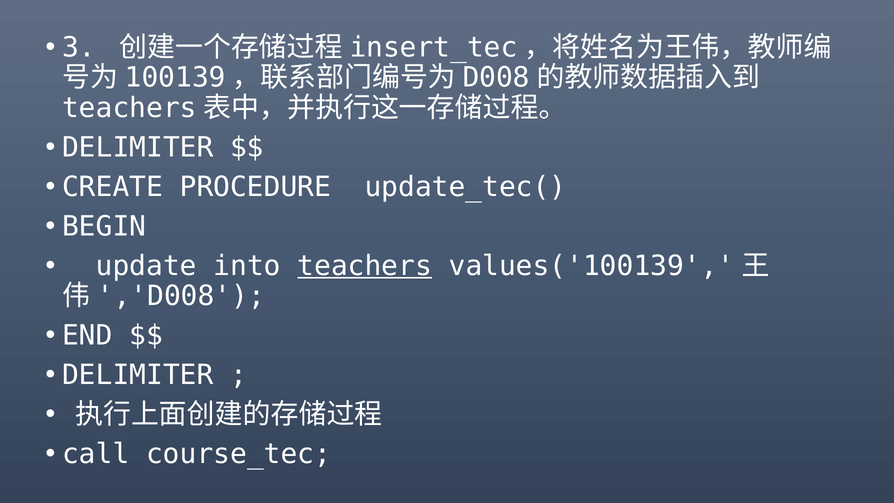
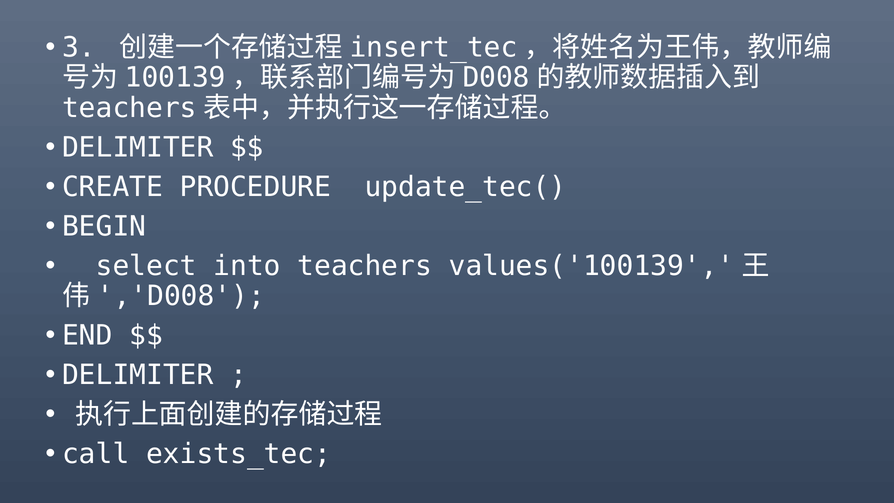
update: update -> select
teachers underline: present -> none
course_tec: course_tec -> exists_tec
